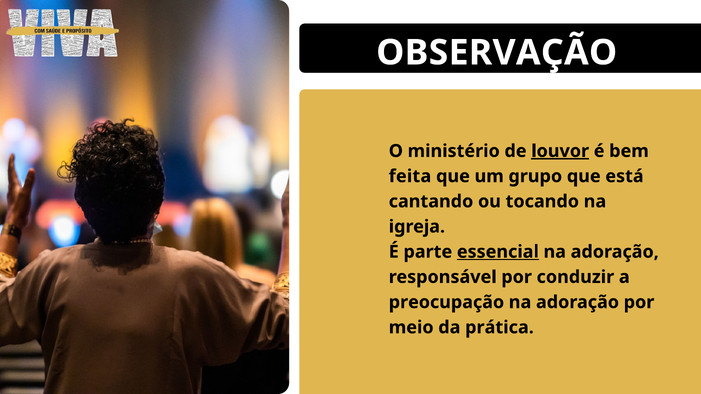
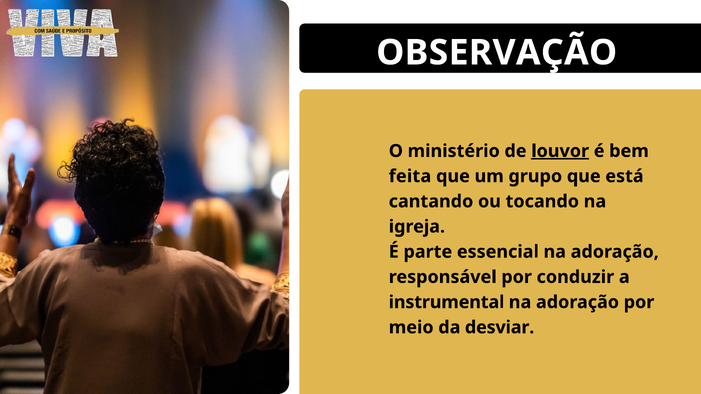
essencial underline: present -> none
preocupação: preocupação -> instrumental
prática: prática -> desviar
